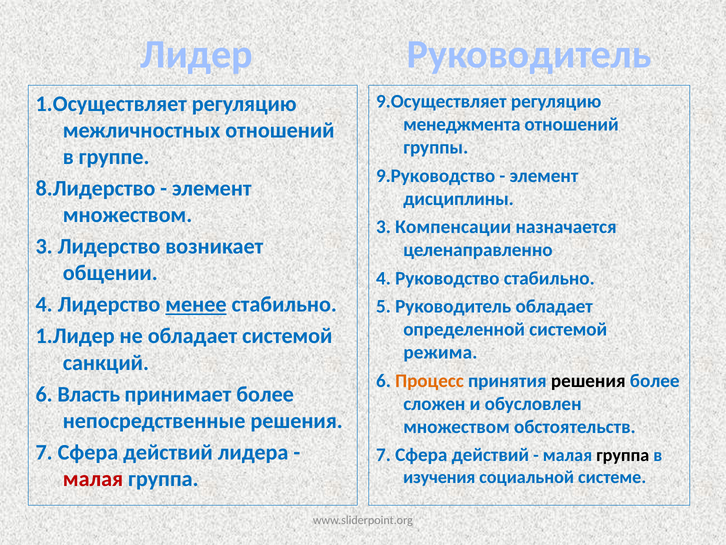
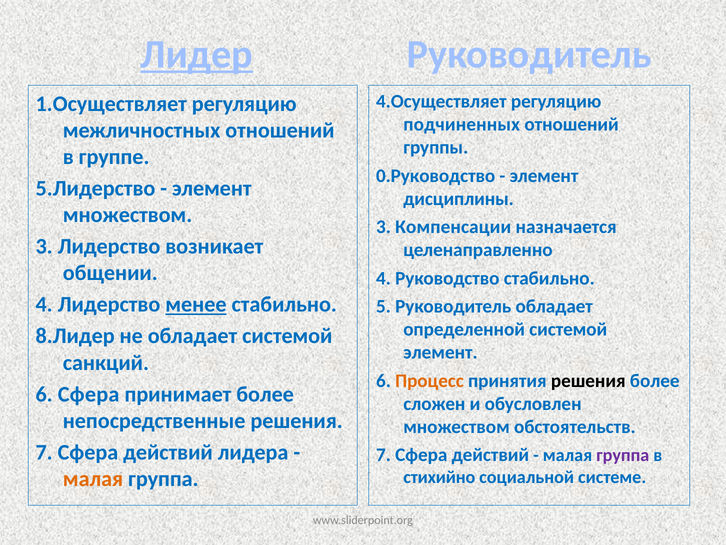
Лидер underline: none -> present
9.Осуществляет: 9.Осуществляет -> 4.Осуществляет
менеджмента: менеджмента -> подчиненных
9.Руководство: 9.Руководство -> 0.Руководство
8.Лидерство: 8.Лидерство -> 5.Лидерство
1.Лидер: 1.Лидер -> 8.Лидер
режима at (440, 352): режима -> элемент
6 Власть: Власть -> Сфера
группа at (623, 455) colour: black -> purple
малая at (93, 479) colour: red -> orange
изучения: изучения -> стихийно
